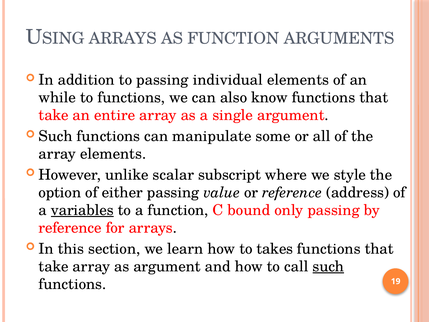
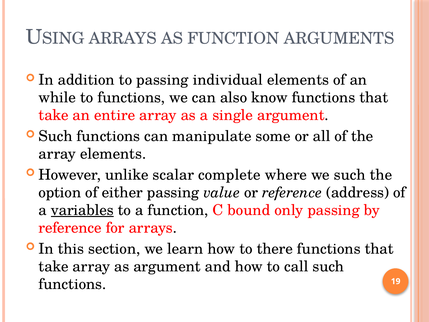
subscript: subscript -> complete
we style: style -> such
takes: takes -> there
such at (328, 266) underline: present -> none
